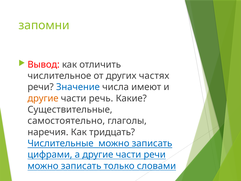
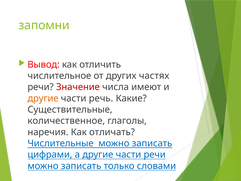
Значение colour: blue -> red
самостоятельно: самостоятельно -> количественное
тридцать: тридцать -> отличать
